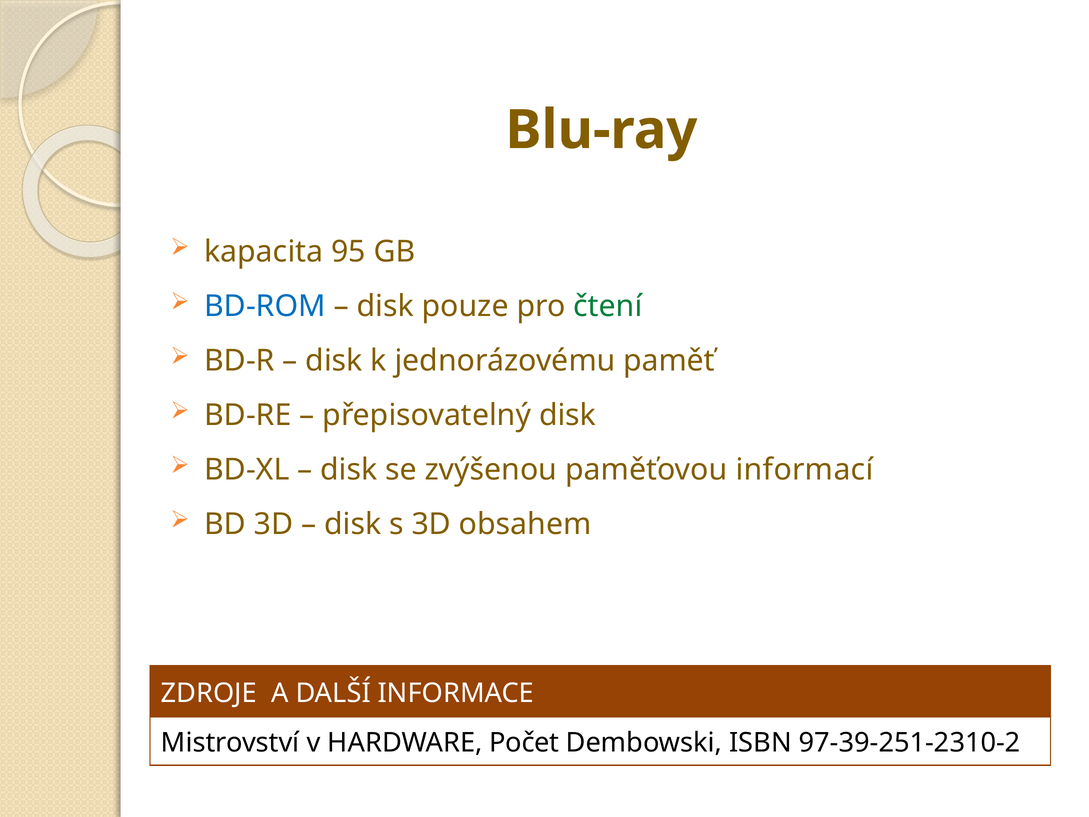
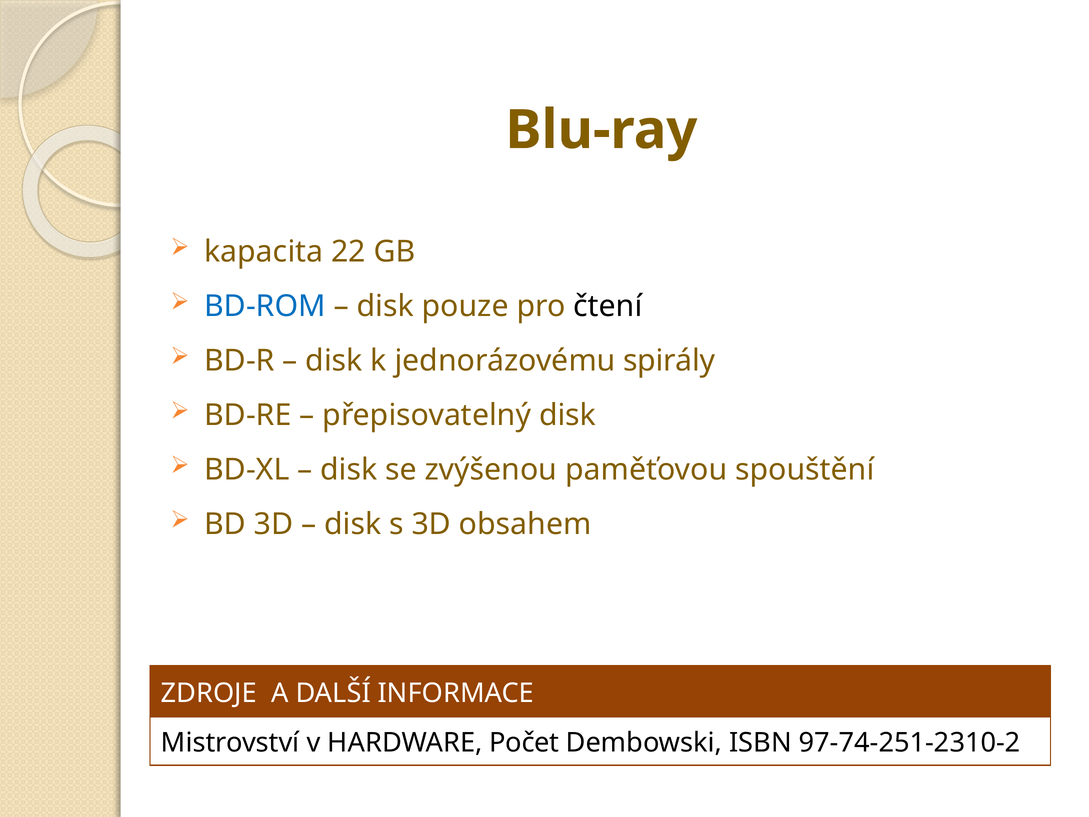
95: 95 -> 22
čtení colour: green -> black
paměť: paměť -> spirály
informací: informací -> spouštění
97-39-251-2310-2: 97-39-251-2310-2 -> 97-74-251-2310-2
